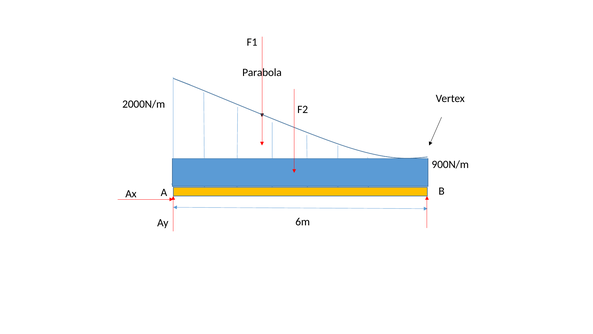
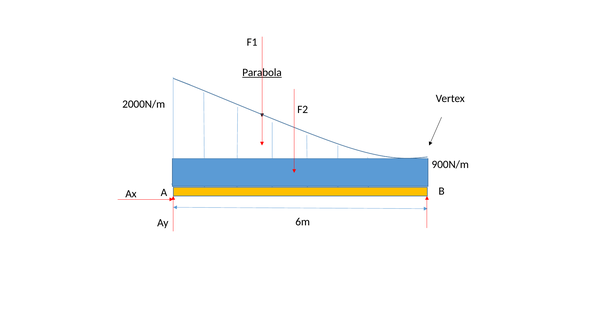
Parabola underline: none -> present
